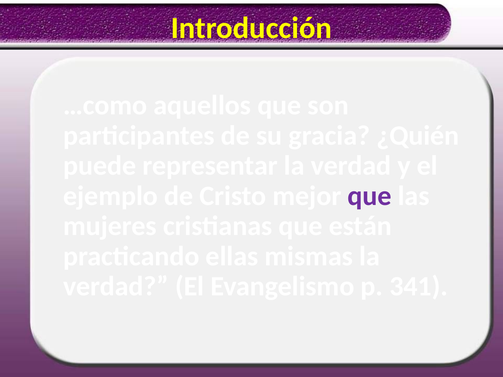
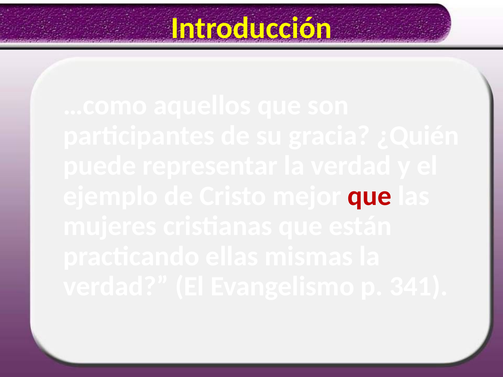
que at (370, 196) colour: purple -> red
